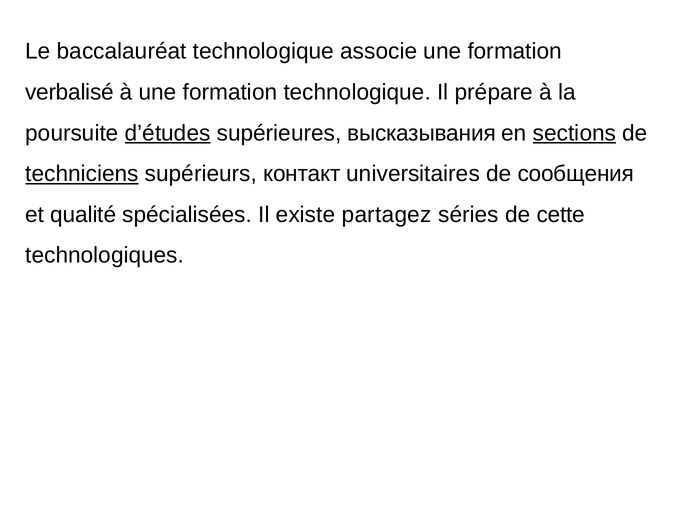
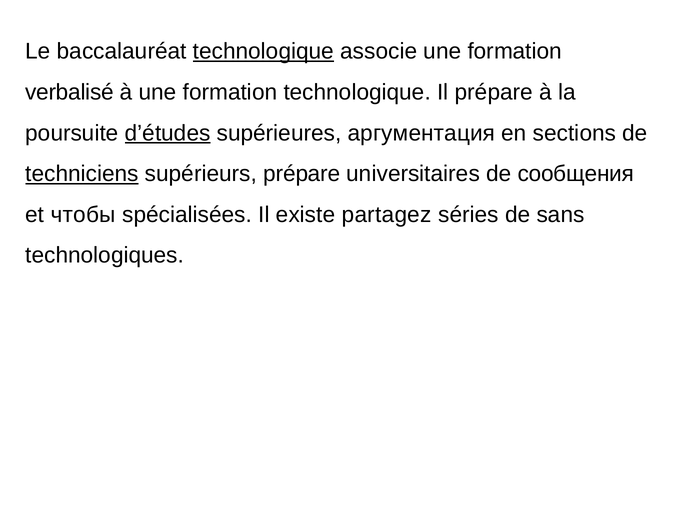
technologique at (263, 51) underline: none -> present
высказывания: высказывания -> аргументация
sections underline: present -> none
supérieurs контакт: контакт -> prépare
qualité: qualité -> чтобы
cette: cette -> sans
